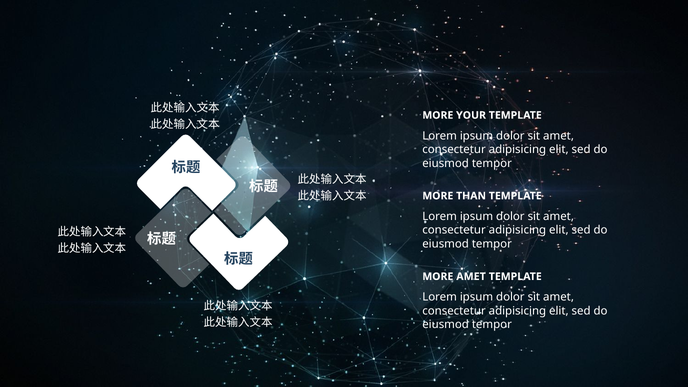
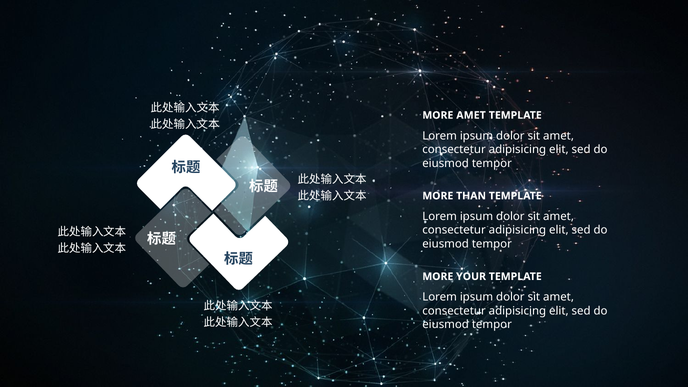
MORE YOUR: YOUR -> AMET
MORE AMET: AMET -> YOUR
